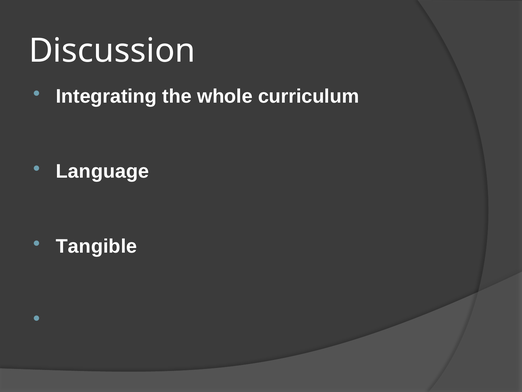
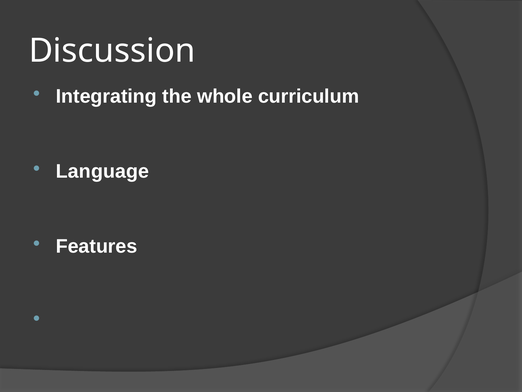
Tangible: Tangible -> Features
